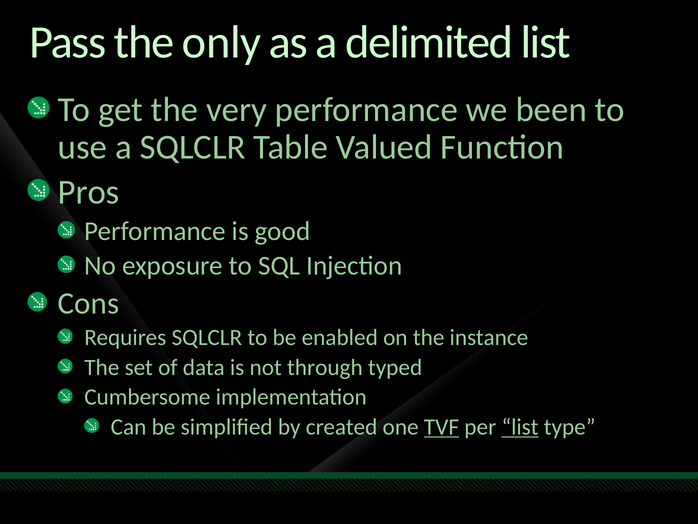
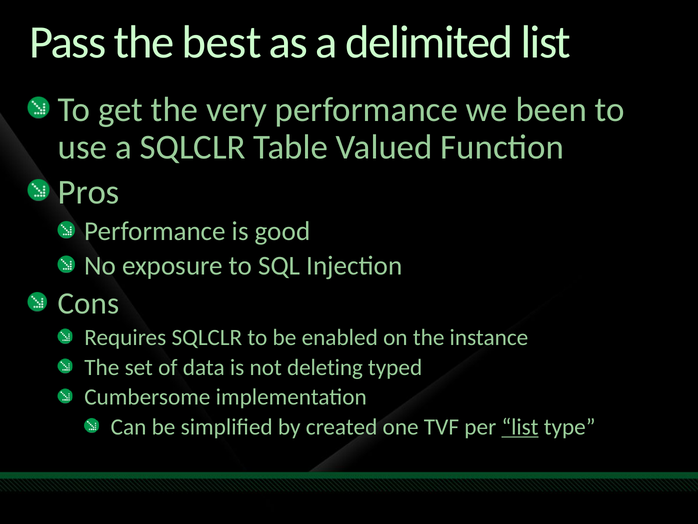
only: only -> best
through: through -> deleting
TVF underline: present -> none
